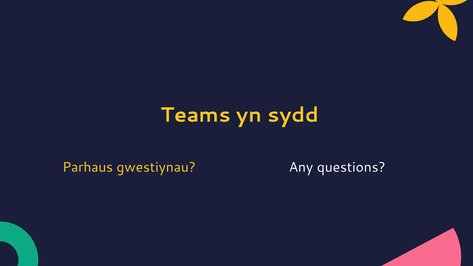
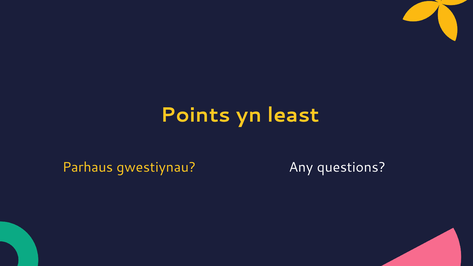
Teams: Teams -> Points
sydd: sydd -> least
